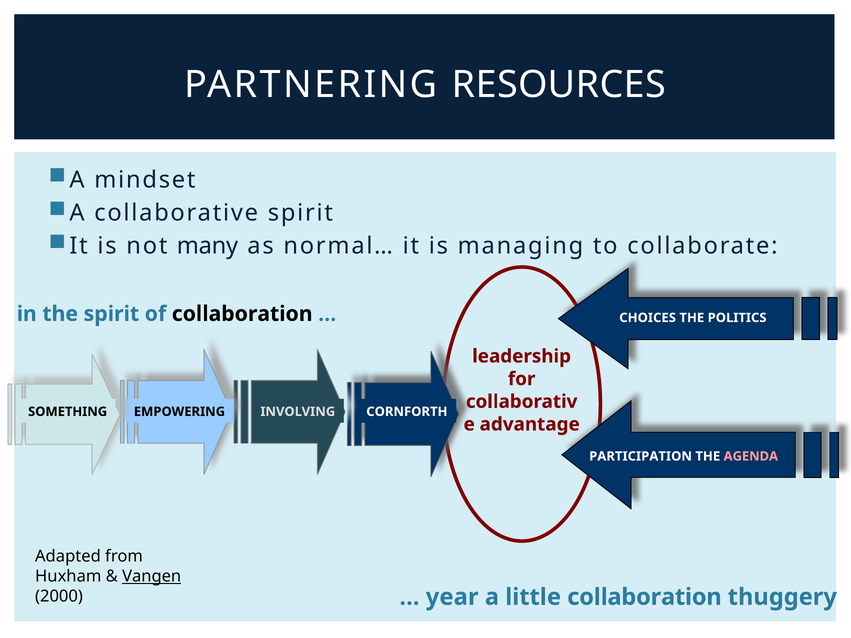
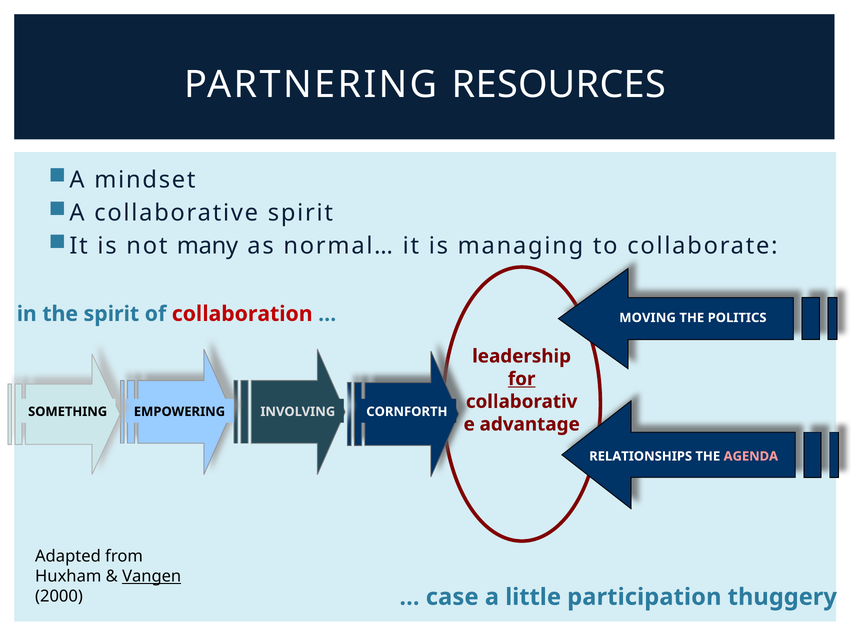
collaboration at (242, 314) colour: black -> red
CHOICES: CHOICES -> MOVING
for underline: none -> present
PARTICIPATION: PARTICIPATION -> RELATIONSHIPS
year: year -> case
little collaboration: collaboration -> participation
